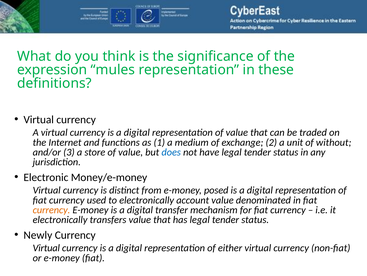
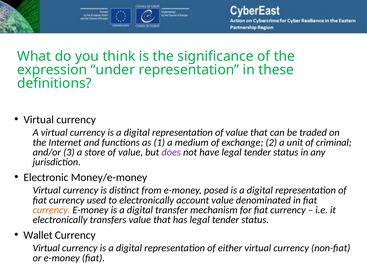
mules: mules -> under
without: without -> criminal
does colour: blue -> purple
Newly: Newly -> Wallet
